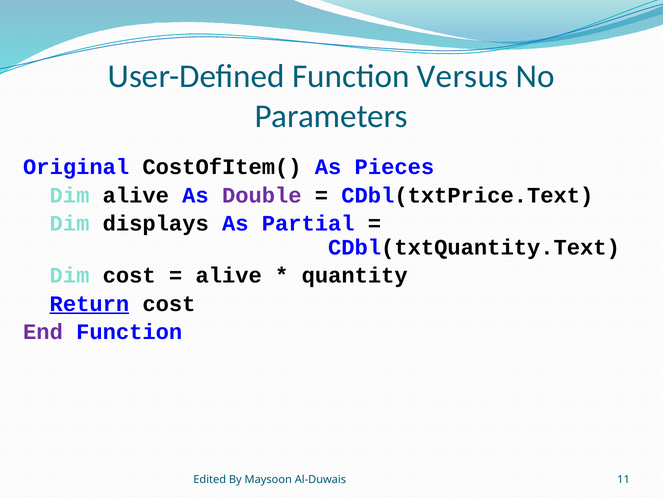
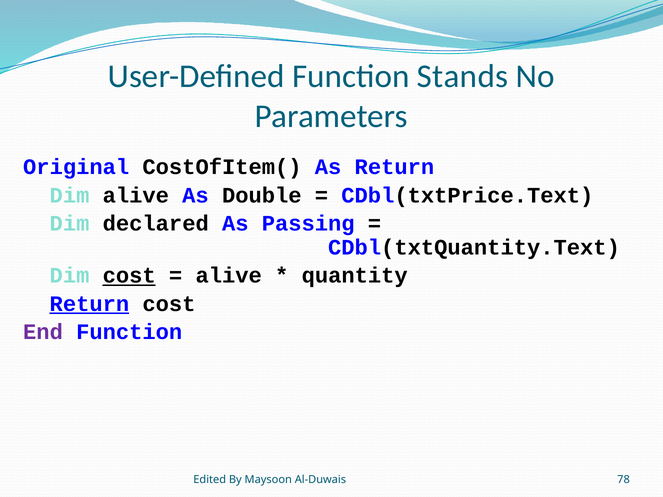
Versus: Versus -> Stands
As Pieces: Pieces -> Return
Double colour: purple -> black
displays: displays -> declared
Partial: Partial -> Passing
cost at (129, 276) underline: none -> present
11: 11 -> 78
